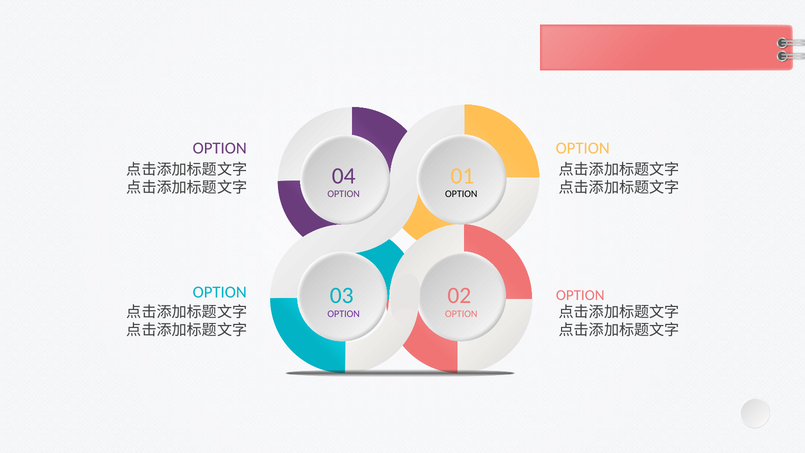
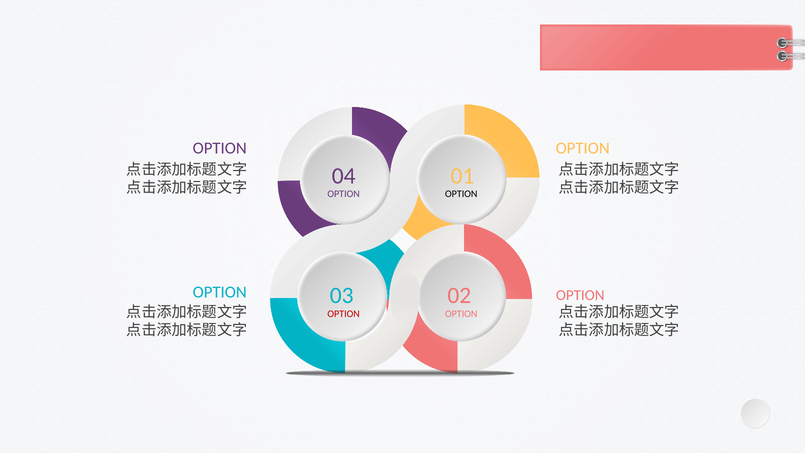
OPTION at (344, 314) colour: purple -> red
